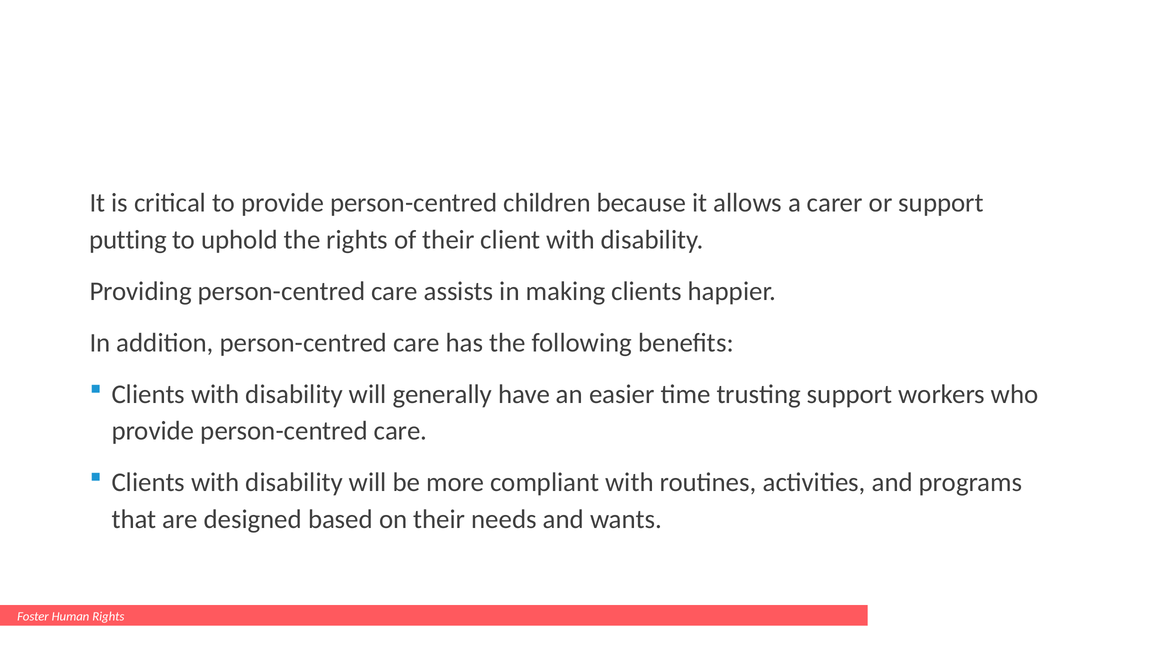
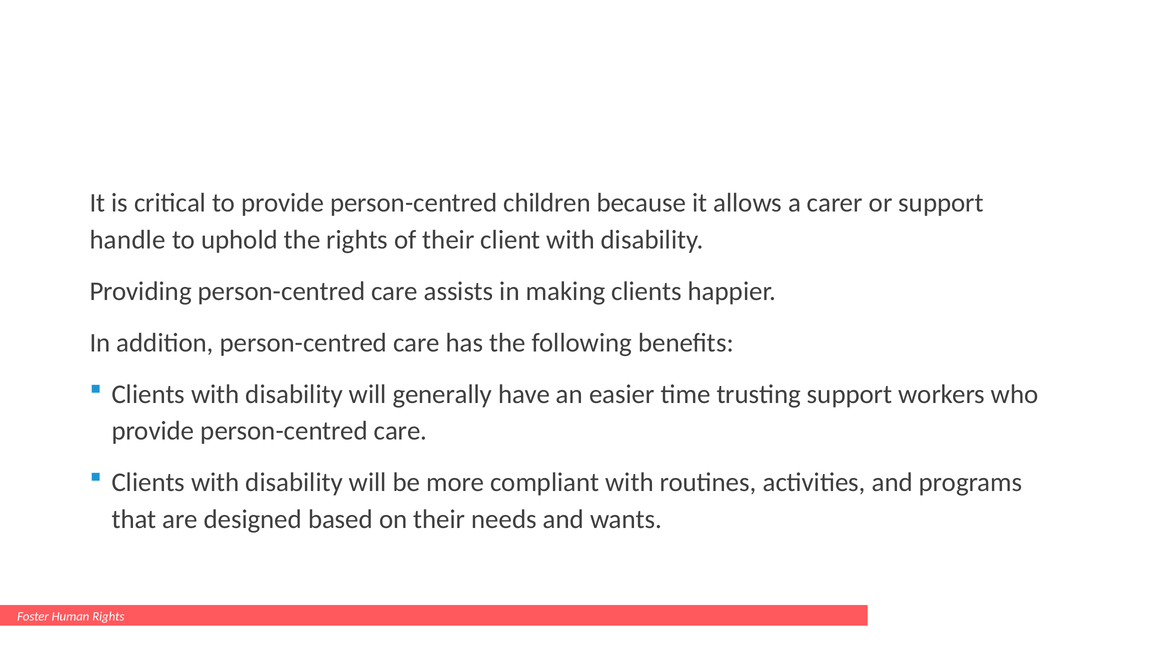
putting: putting -> handle
